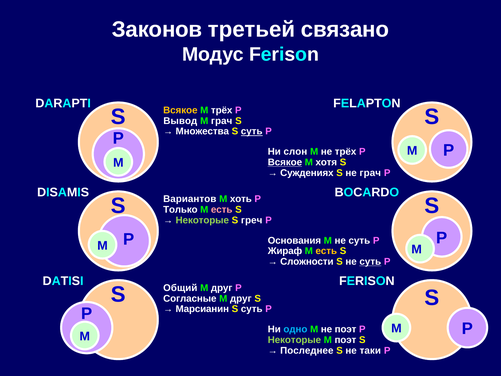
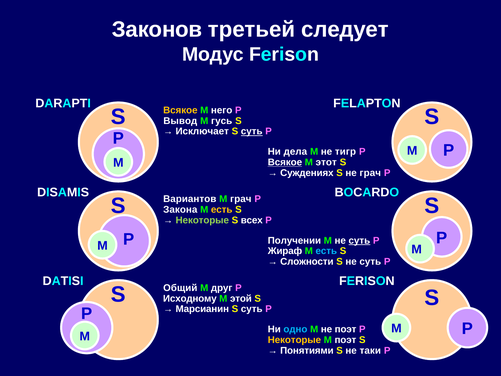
связано: связано -> следует
M трёх: трёх -> него
M грач: грач -> гусь
Множества: Множества -> Исключает
слон: слон -> дела
не трёх: трёх -> тигр
хотя: хотя -> этот
M хоть: хоть -> грач
Только: Только -> Закона
есть at (222, 210) colour: pink -> yellow
греч: греч -> всех
Основания: Основания -> Получении
суть at (359, 240) underline: none -> present
есть at (326, 251) colour: yellow -> light blue
суть at (370, 261) underline: present -> none
Согласные: Согласные -> Исходному
друг at (241, 298): друг -> этой
Некоторые at (294, 340) colour: light green -> yellow
Последнее: Последнее -> Понятиями
